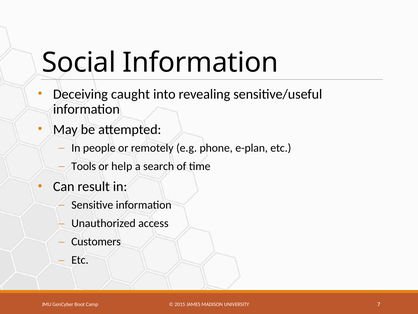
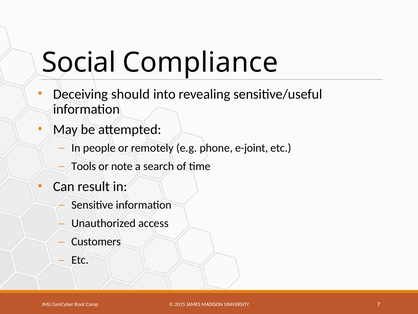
Social Information: Information -> Compliance
caught: caught -> should
e-plan: e-plan -> e-joint
help: help -> note
